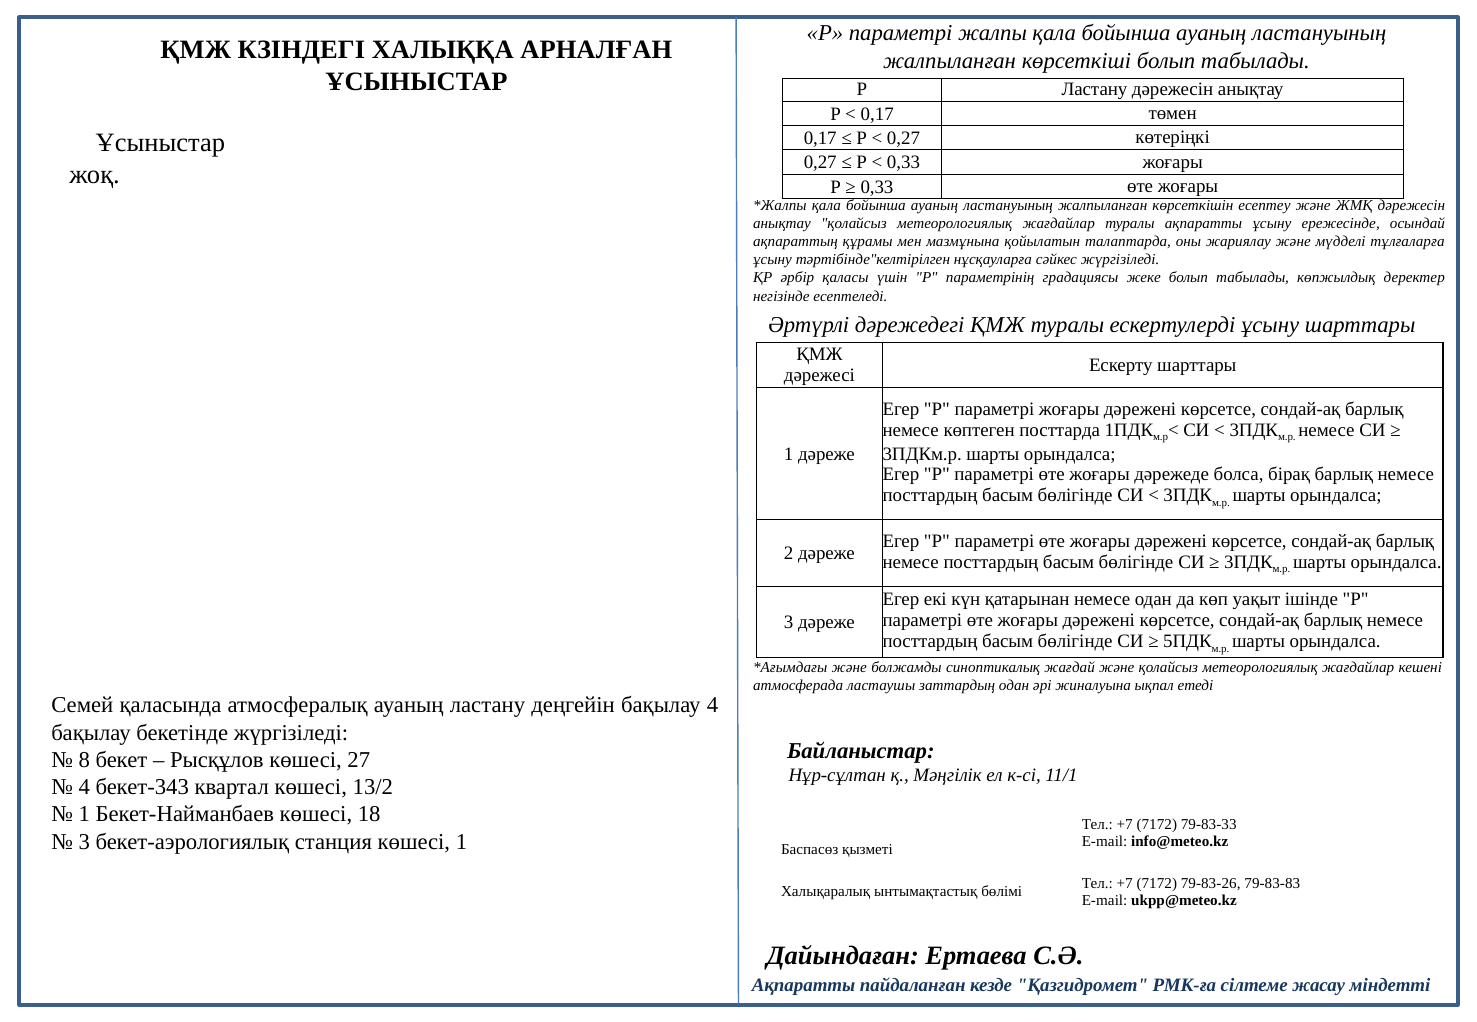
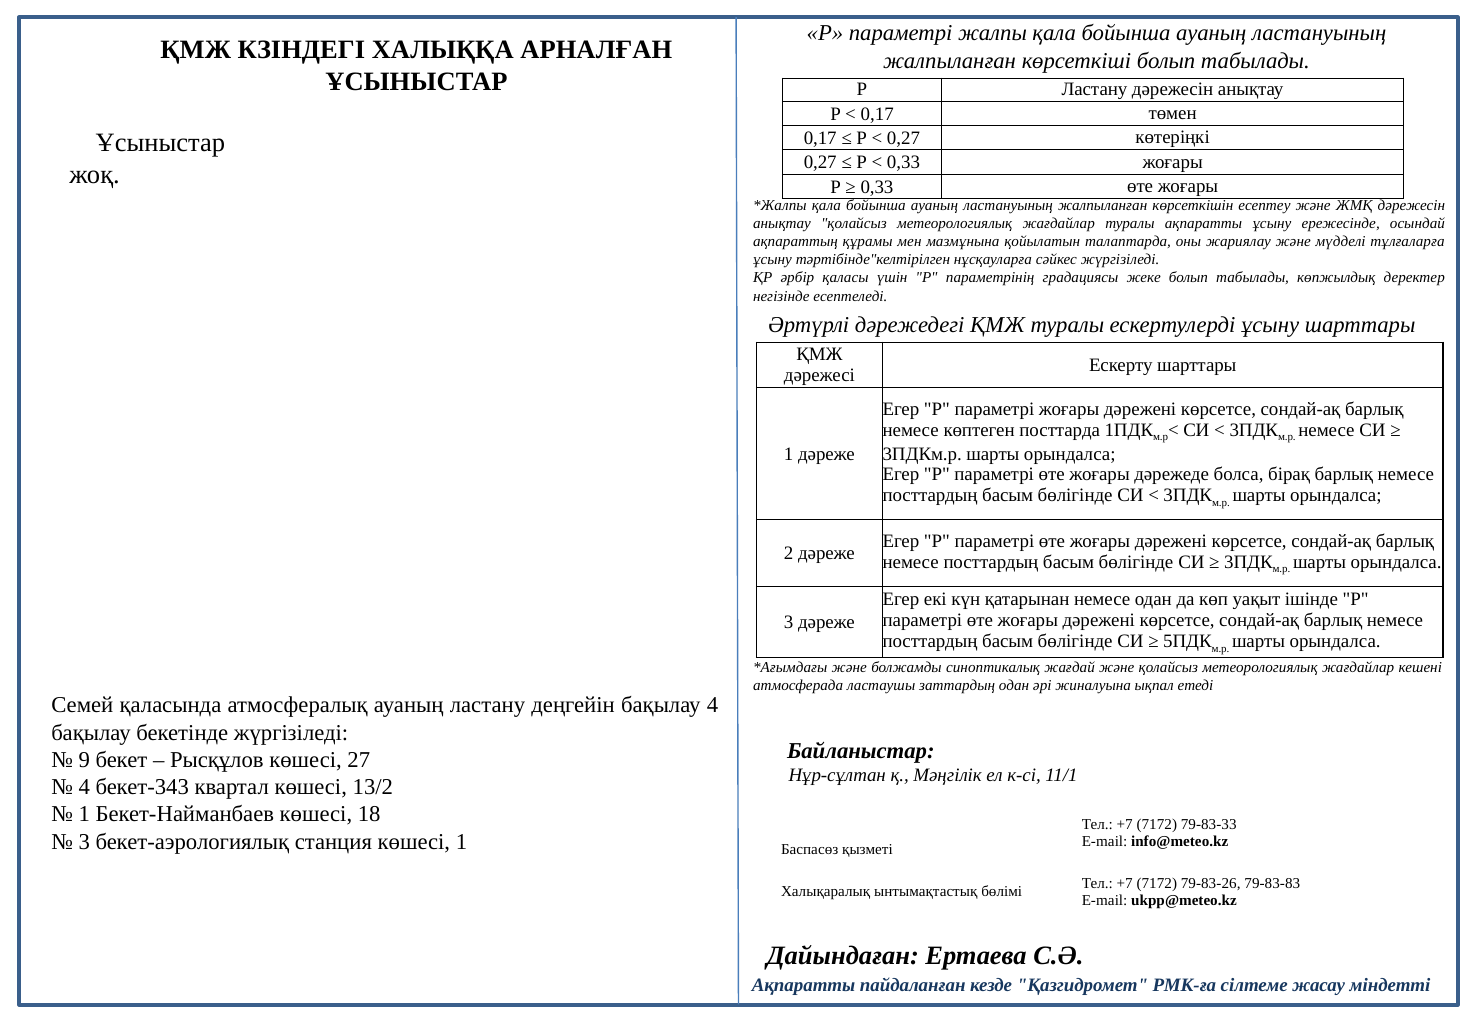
8: 8 -> 9
